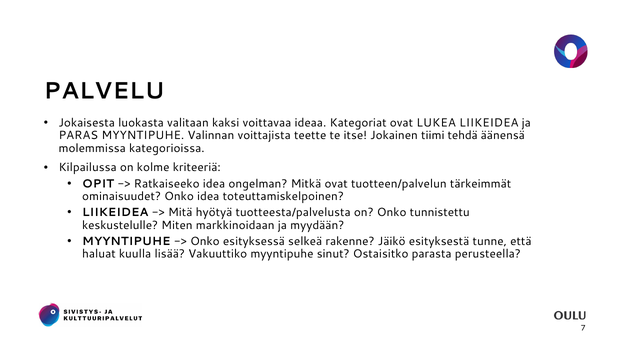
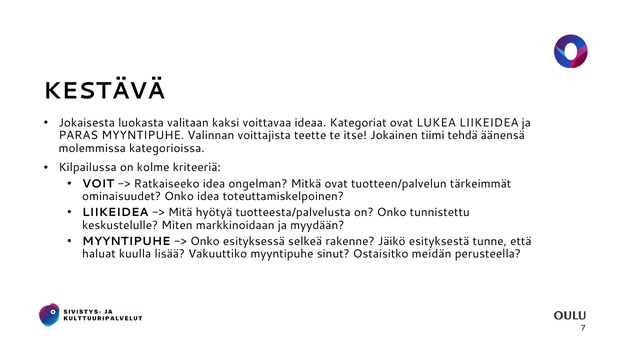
PALVELU: PALVELU -> KESTÄVÄ
OPIT: OPIT -> VOIT
parasta: parasta -> meidän
